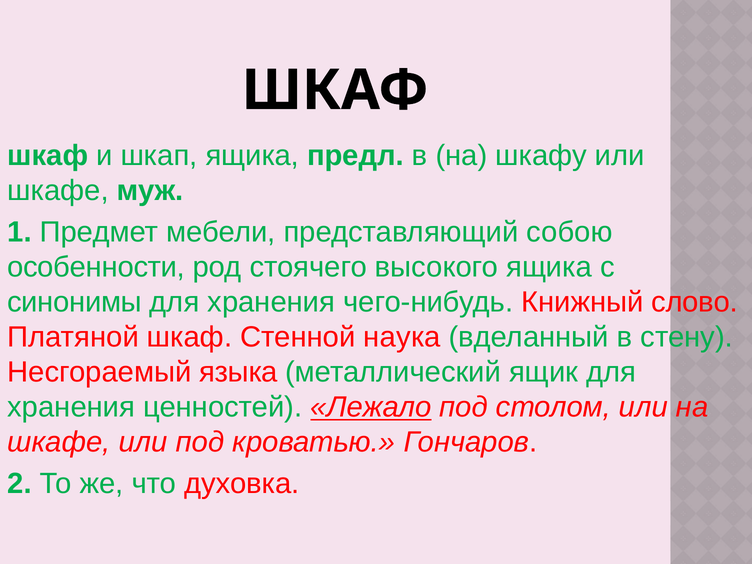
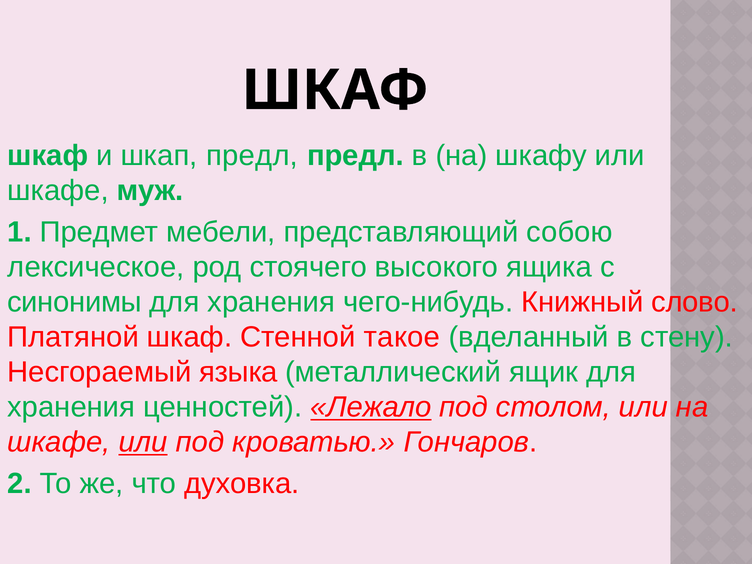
шкап ящика: ящика -> предл
особенности: особенности -> лексическое
наука: наука -> такое
или at (143, 442) underline: none -> present
